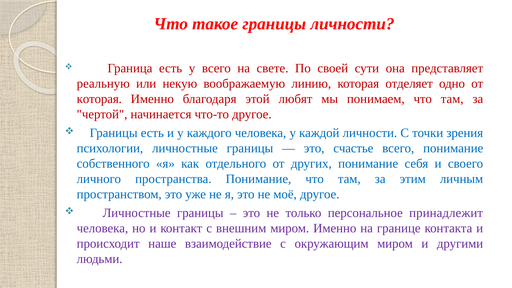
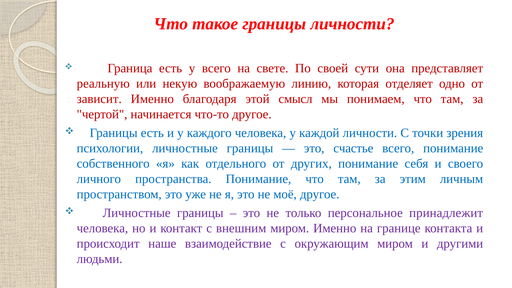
которая at (99, 99): которая -> зависит
любят: любят -> смысл
